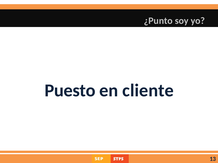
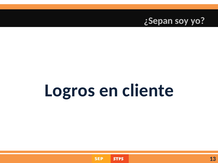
¿Punto: ¿Punto -> ¿Sepan
Puesto: Puesto -> Logros
